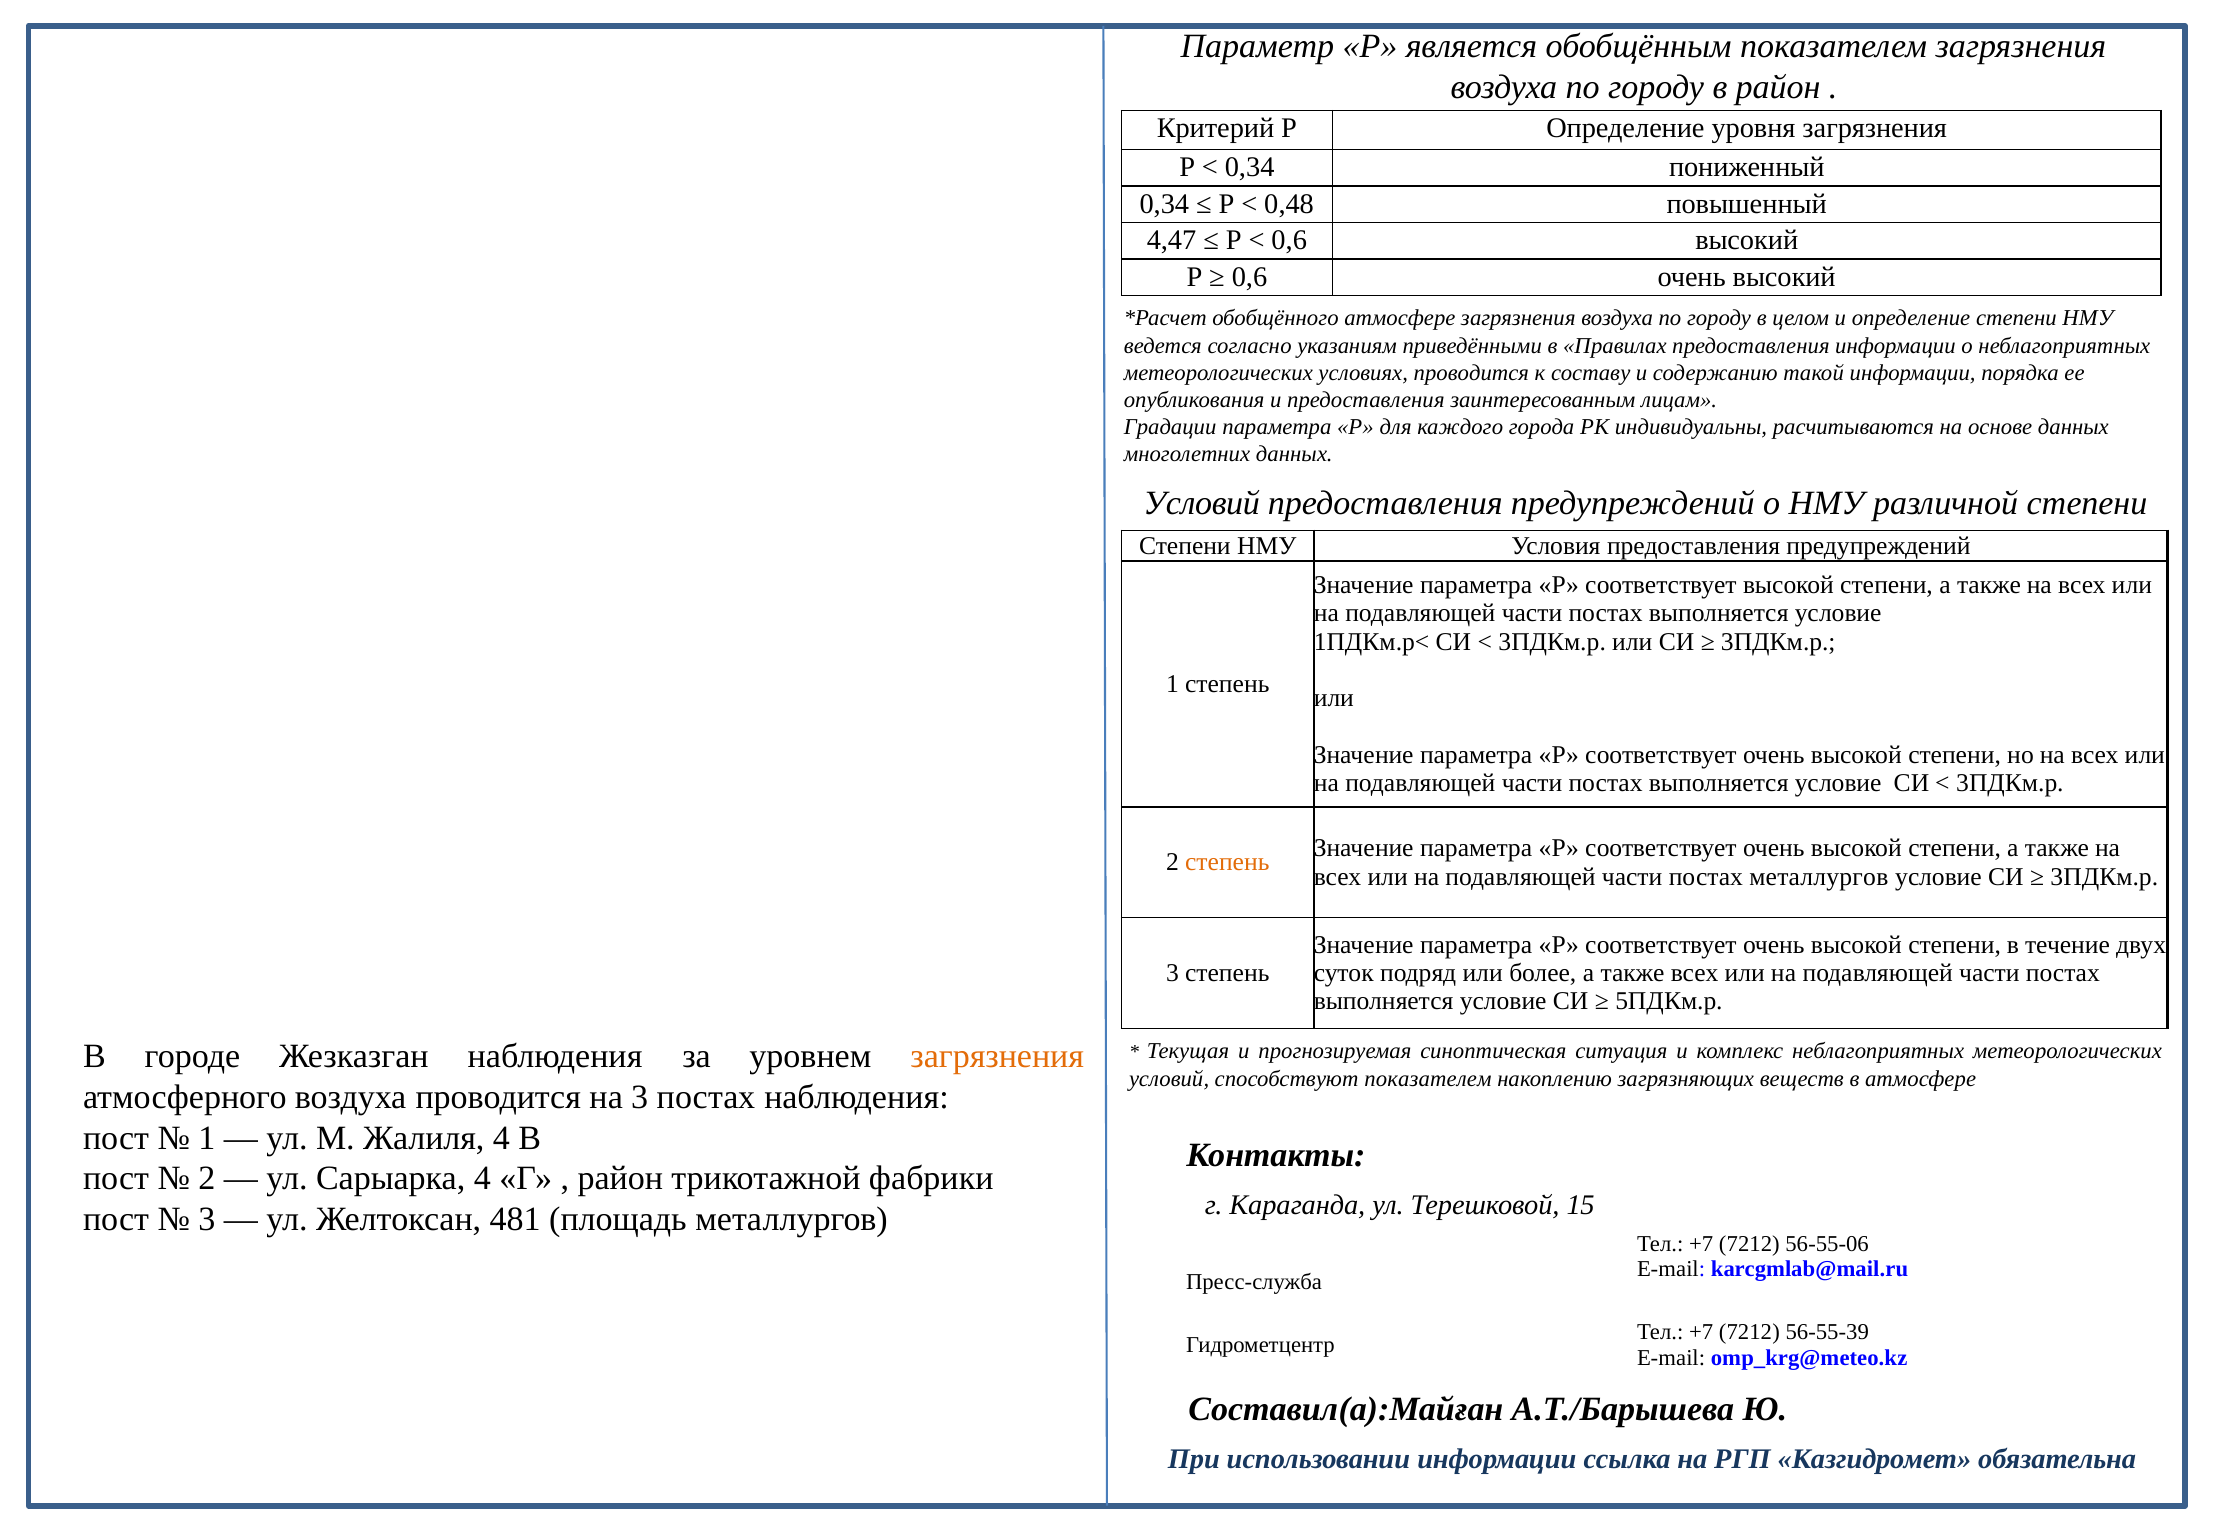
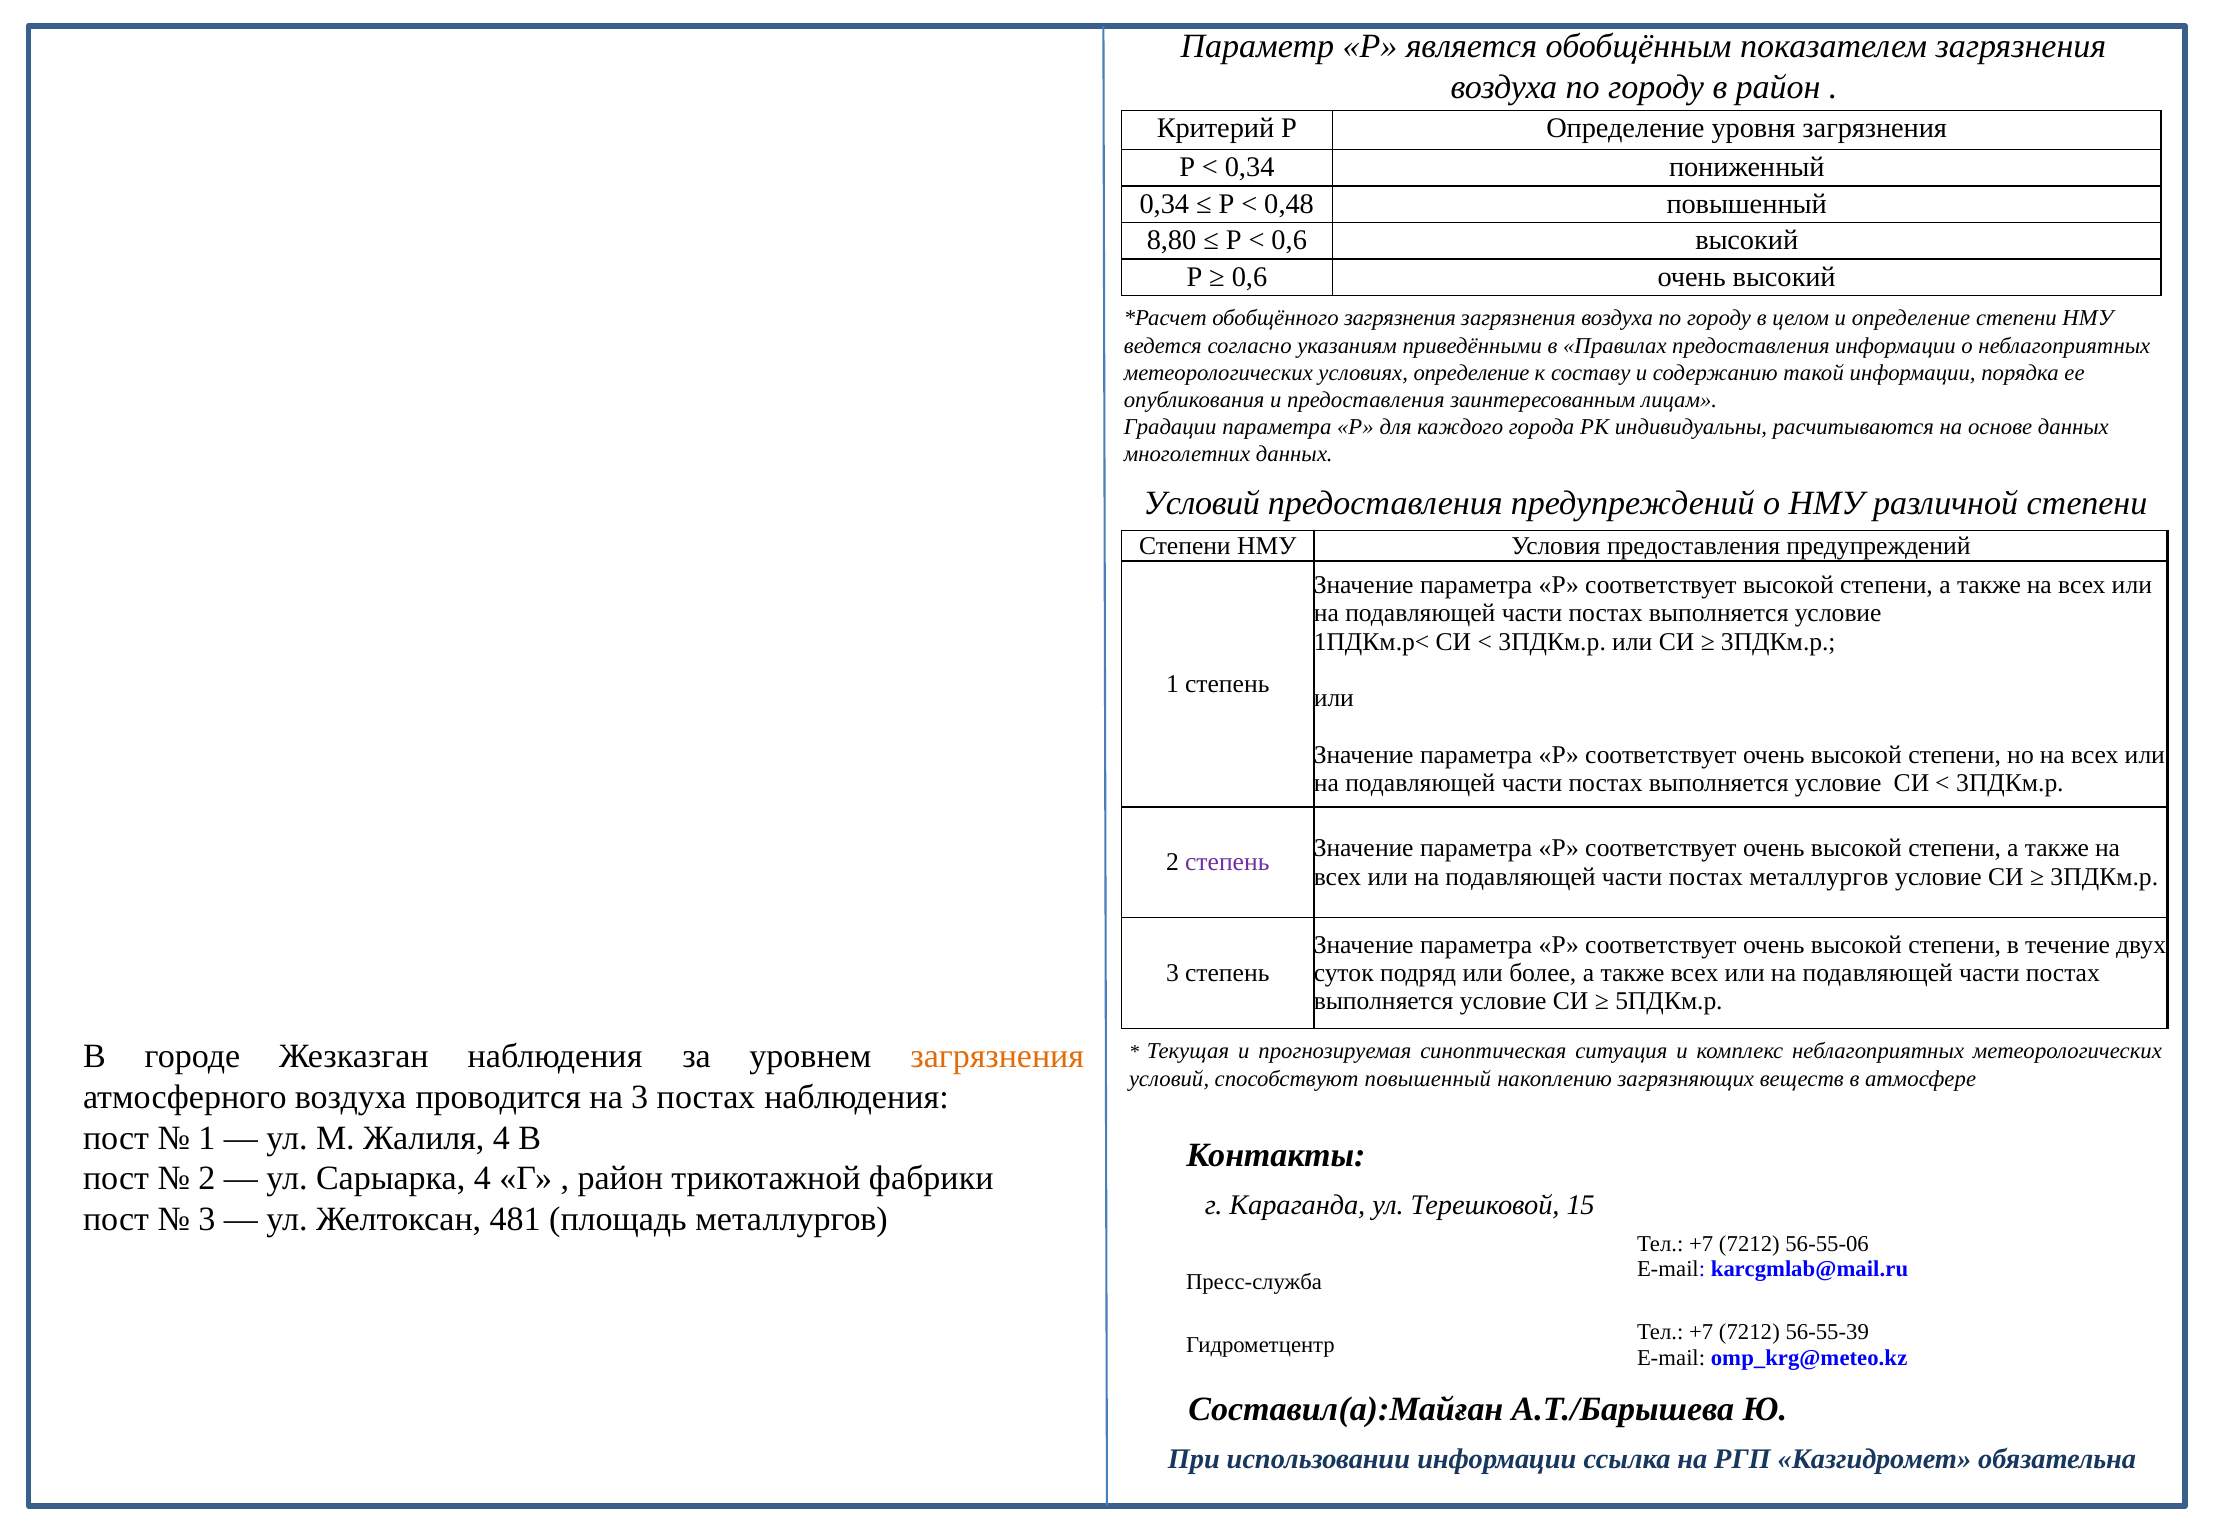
4,47: 4,47 -> 8,80
обобщённого атмосфере: атмосфере -> загрязнения
условиях проводится: проводится -> определение
степень at (1227, 863) colour: orange -> purple
способствуют показателем: показателем -> повышенный
